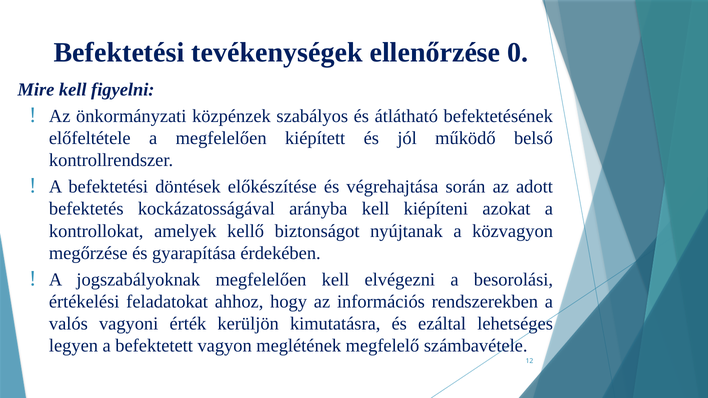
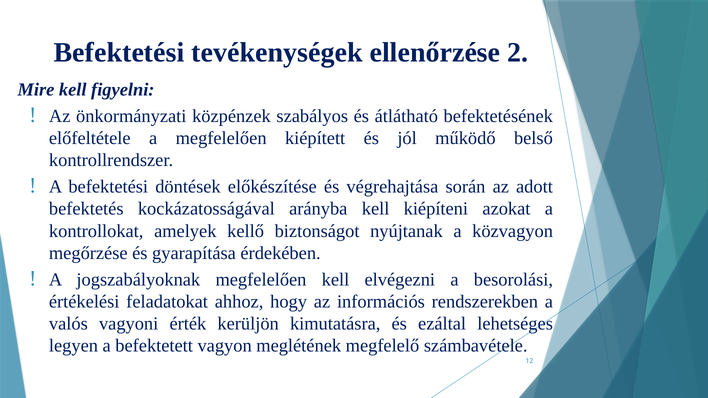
0: 0 -> 2
